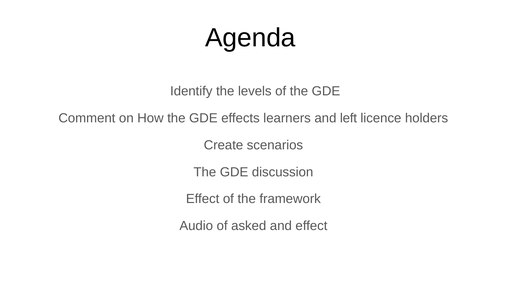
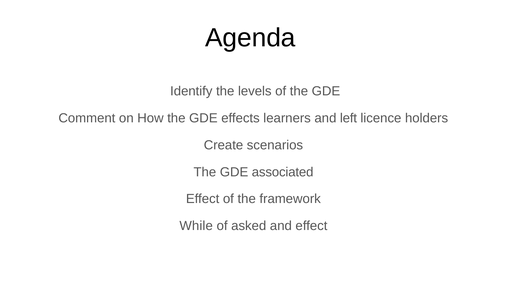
discussion: discussion -> associated
Audio: Audio -> While
